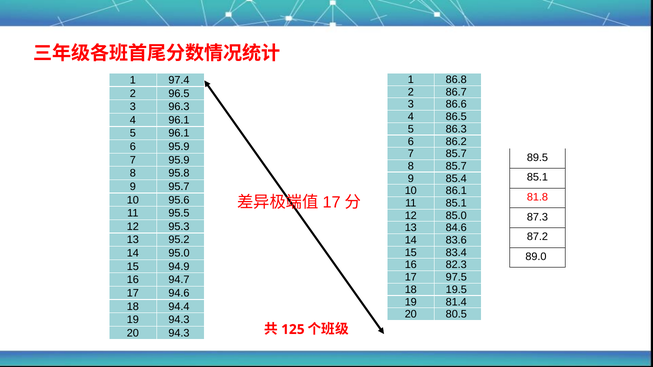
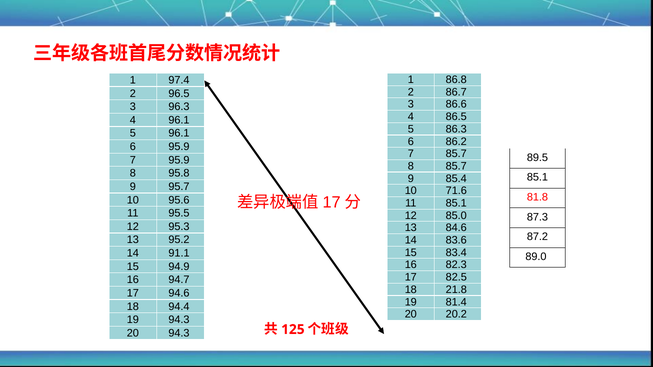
86.1: 86.1 -> 71.6
95.0: 95.0 -> 91.1
97.5: 97.5 -> 82.5
19.5: 19.5 -> 21.8
80.5: 80.5 -> 20.2
